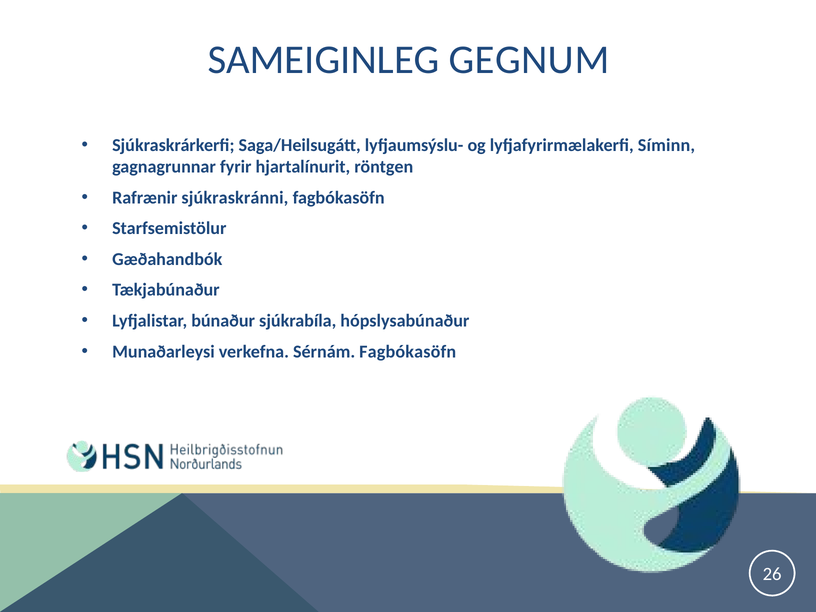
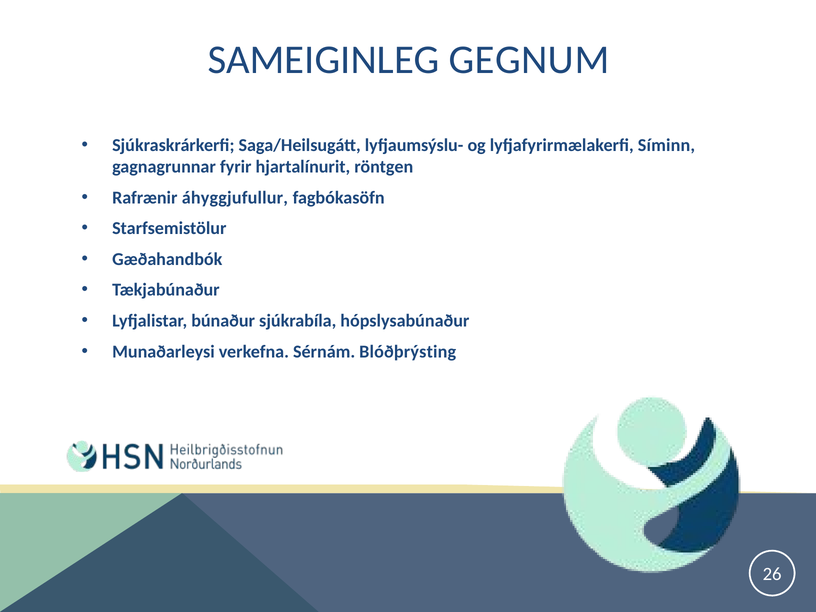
sjúkraskránni: sjúkraskránni -> áhyggjufullur
Sérnám Fagbókasöfn: Fagbókasöfn -> Blóðþrýsting
